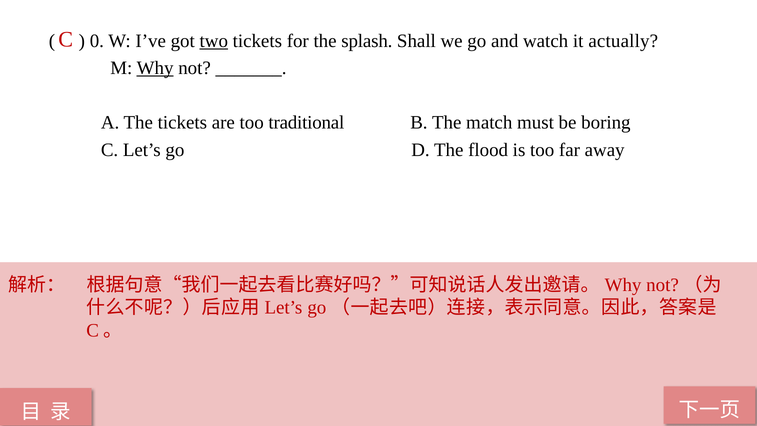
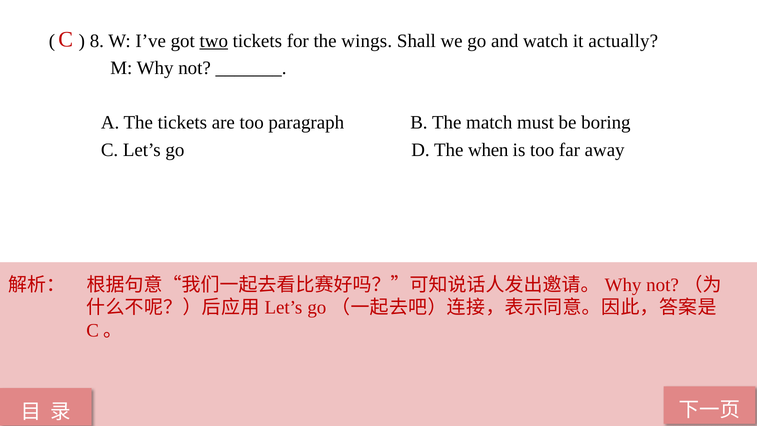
0: 0 -> 8
splash: splash -> wings
Why at (155, 68) underline: present -> none
traditional: traditional -> paragraph
flood: flood -> when
